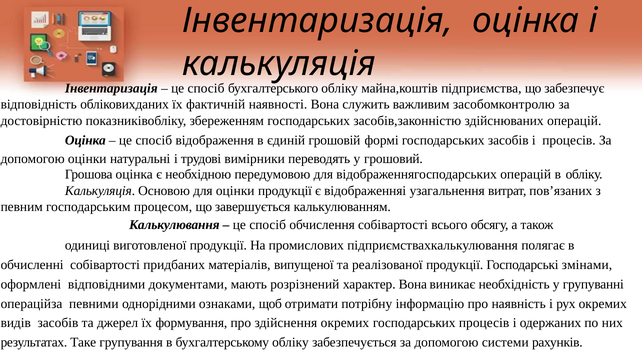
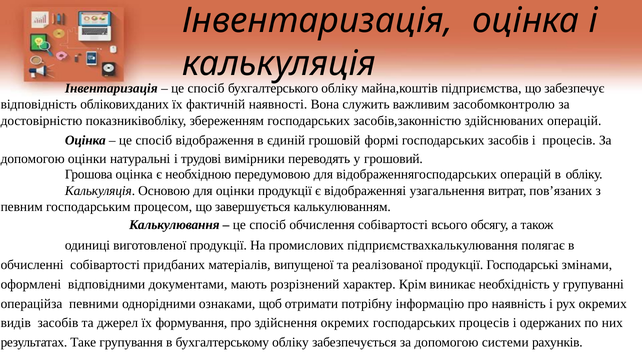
характер Вона: Вона -> Крім
